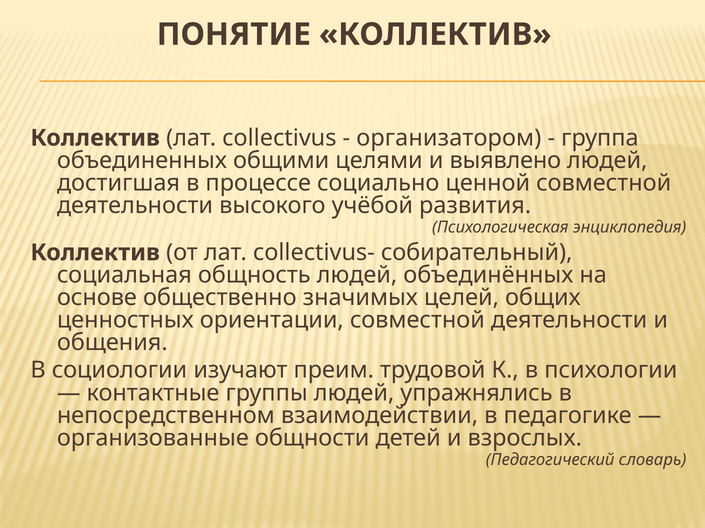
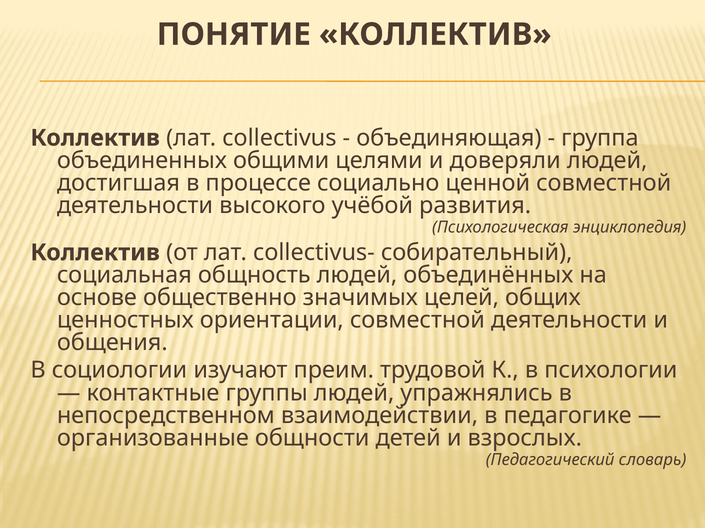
организатором: организатором -> объединяющая
выявлено: выявлено -> доверяли
